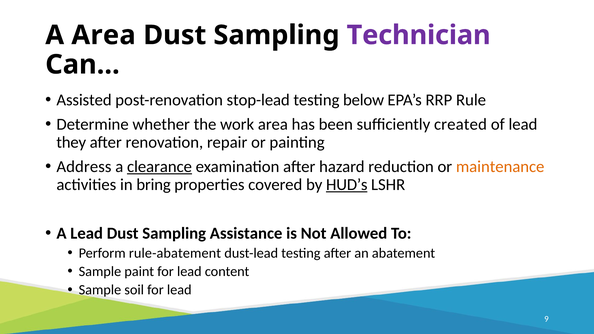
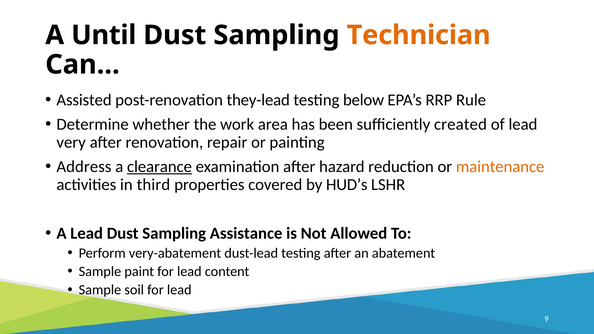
A Area: Area -> Until
Technician colour: purple -> orange
stop-lead: stop-lead -> they-lead
they: they -> very
bring: bring -> third
HUD’s underline: present -> none
rule-abatement: rule-abatement -> very-abatement
